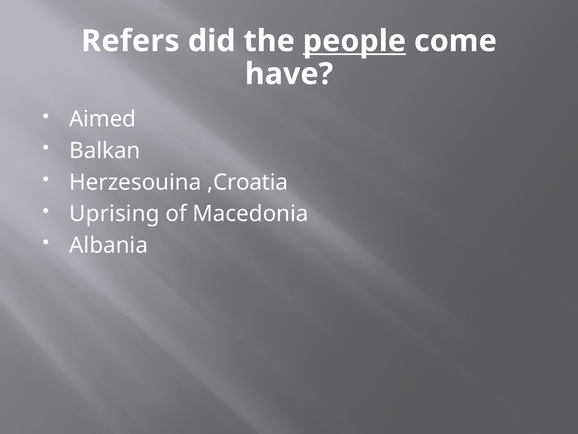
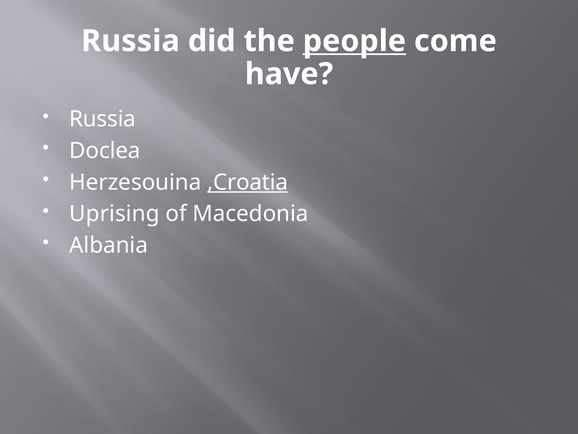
Refers at (130, 41): Refers -> Russia
Aimed at (103, 119): Aimed -> Russia
Balkan: Balkan -> Doclea
,Croatia underline: none -> present
